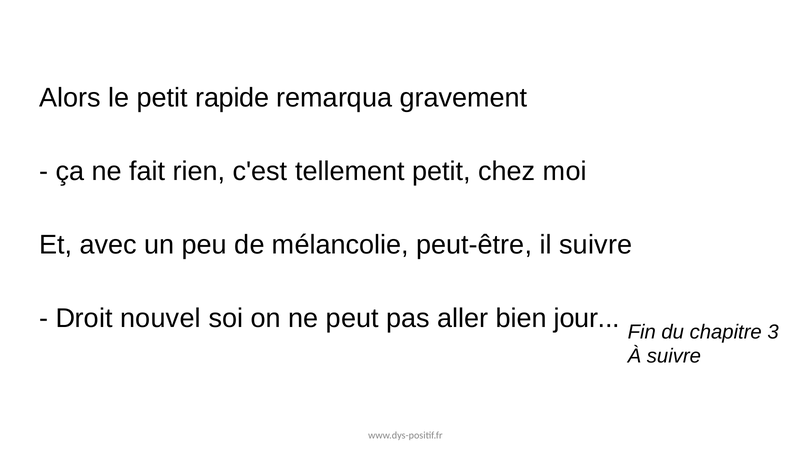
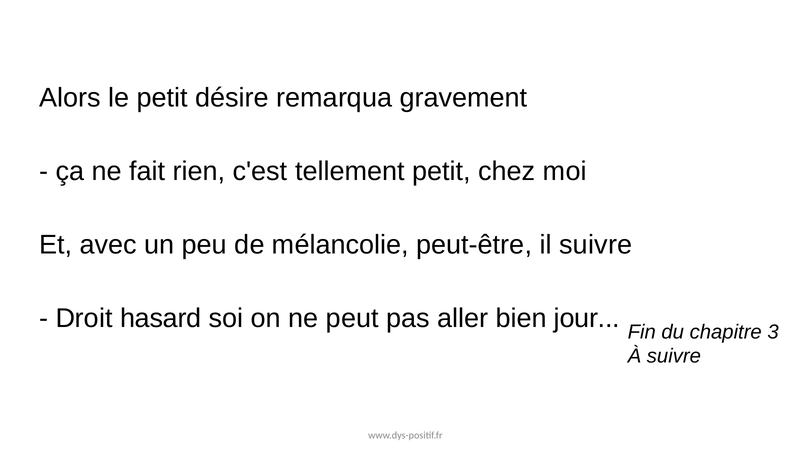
rapide: rapide -> désire
nouvel: nouvel -> hasard
